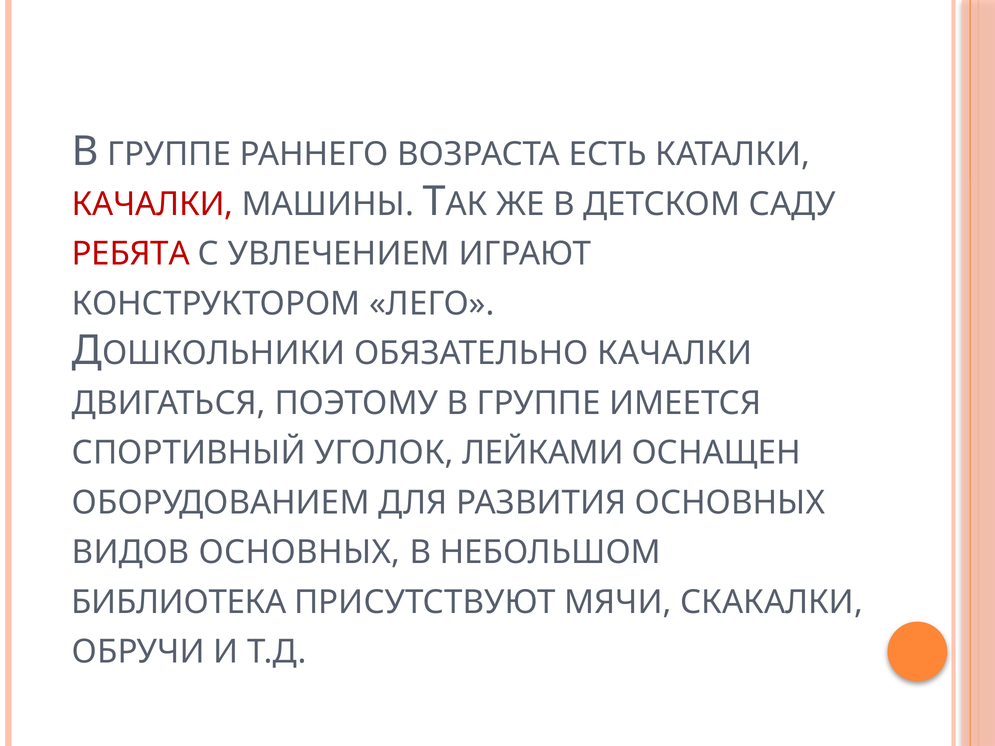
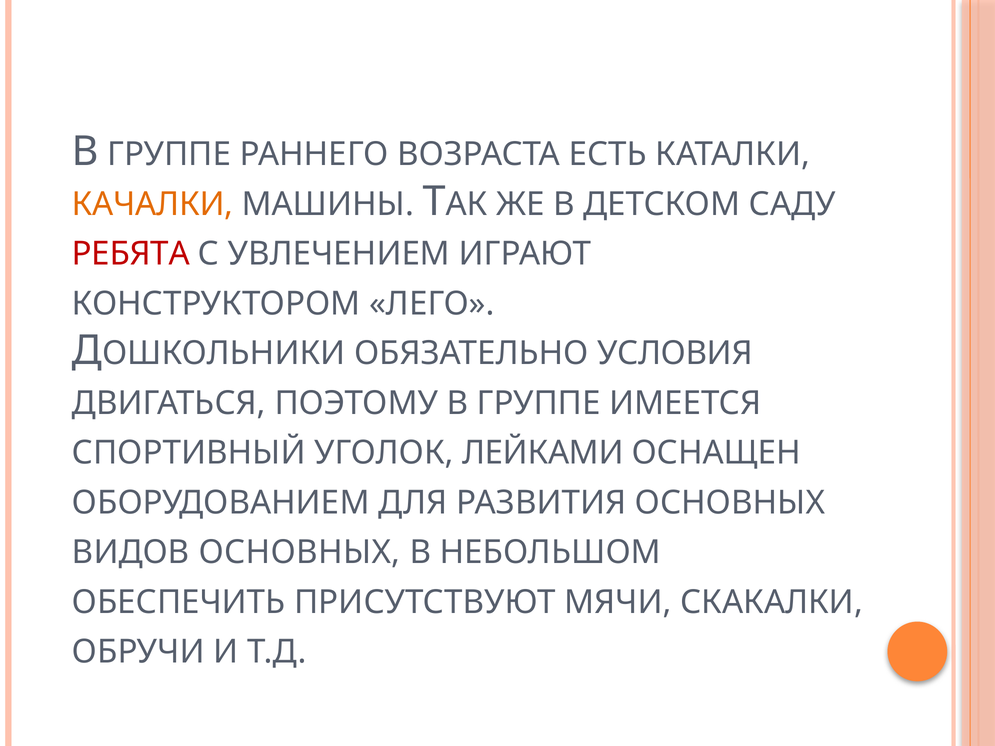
КАЧАЛКИ at (153, 204) colour: red -> orange
ОБЯЗАТЕЛЬНО КАЧАЛКИ: КАЧАЛКИ -> УСЛОВИЯ
БИБЛИОТЕКА: БИБЛИОТЕКА -> ОБЕСПЕЧИТЬ
